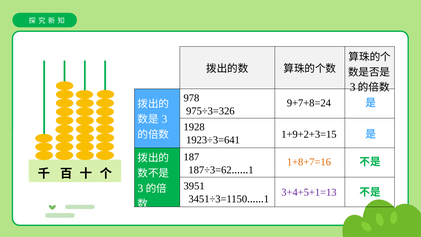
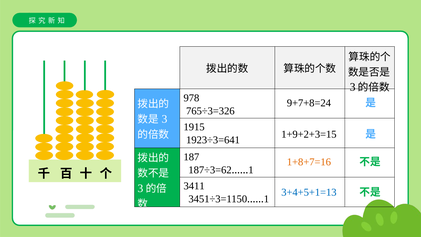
975÷3=326: 975÷3=326 -> 765÷3=326
1928: 1928 -> 1915
3951: 3951 -> 3411
3+4+5+1=13 colour: purple -> blue
